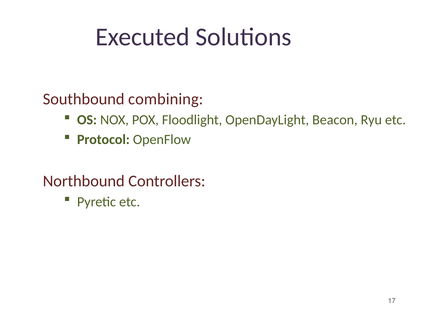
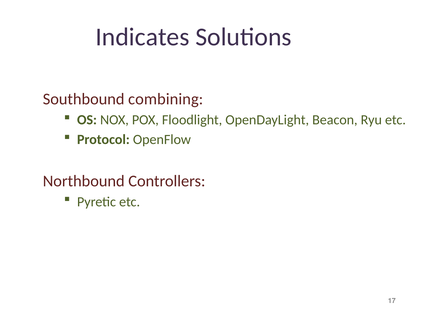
Executed: Executed -> Indicates
